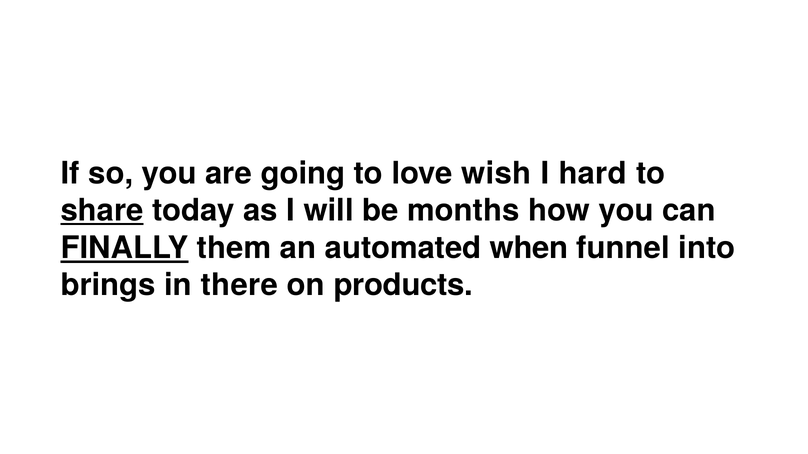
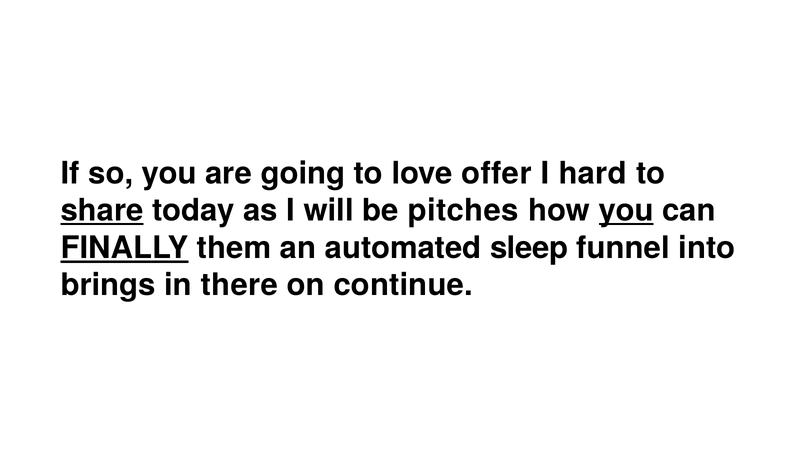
wish: wish -> offer
months: months -> pitches
you at (626, 211) underline: none -> present
when: when -> sleep
products: products -> continue
